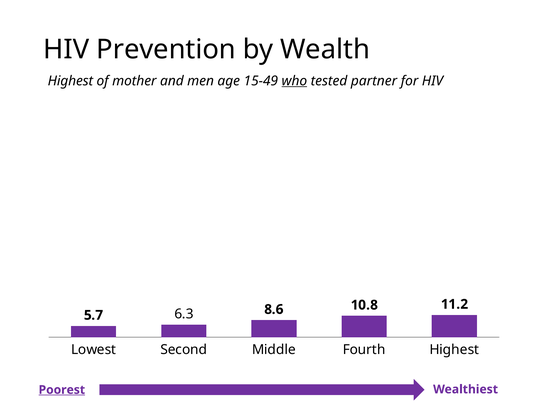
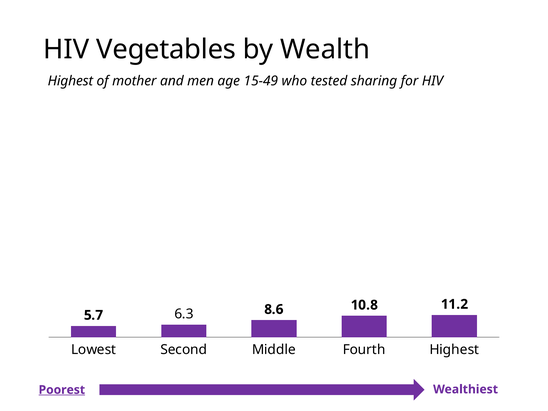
Prevention: Prevention -> Vegetables
who underline: present -> none
partner: partner -> sharing
